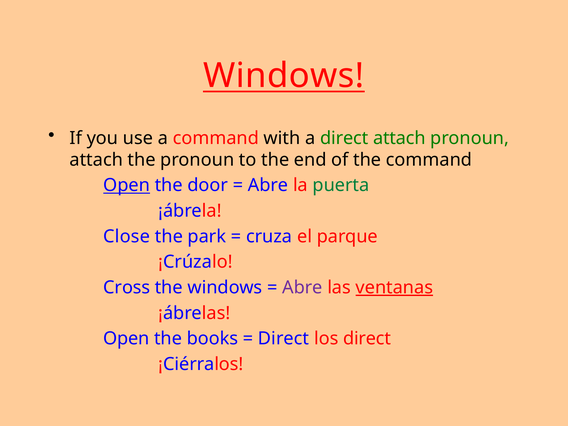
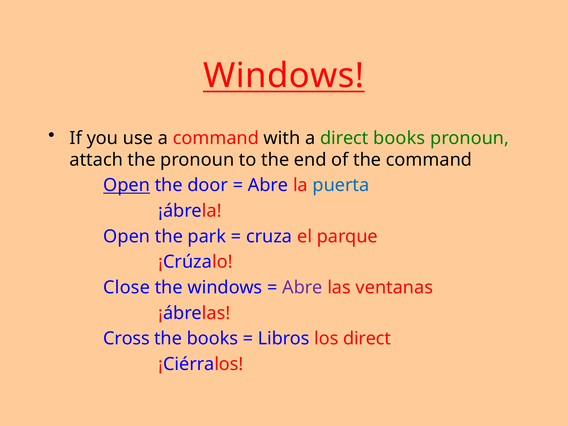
direct attach: attach -> books
puerta colour: green -> blue
Close at (127, 236): Close -> Open
Cross: Cross -> Close
ventanas underline: present -> none
Open at (126, 339): Open -> Cross
Direct at (284, 339): Direct -> Libros
